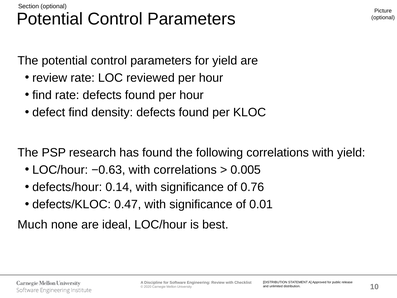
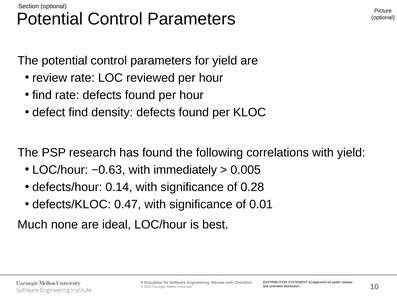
with correlations: correlations -> immediately
0.76: 0.76 -> 0.28
